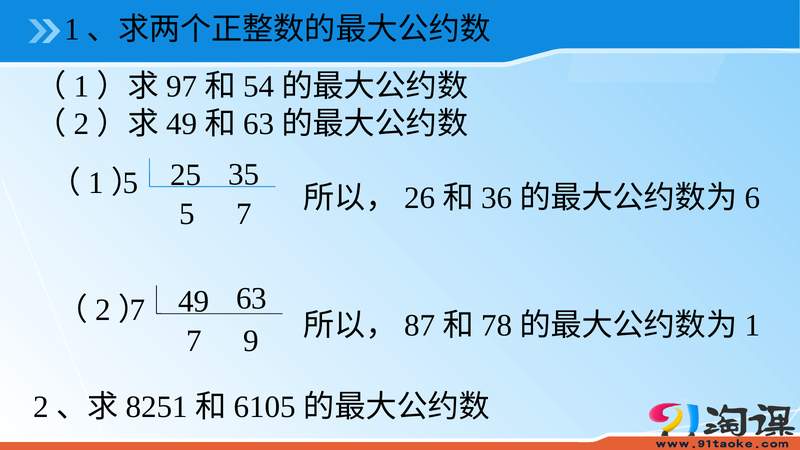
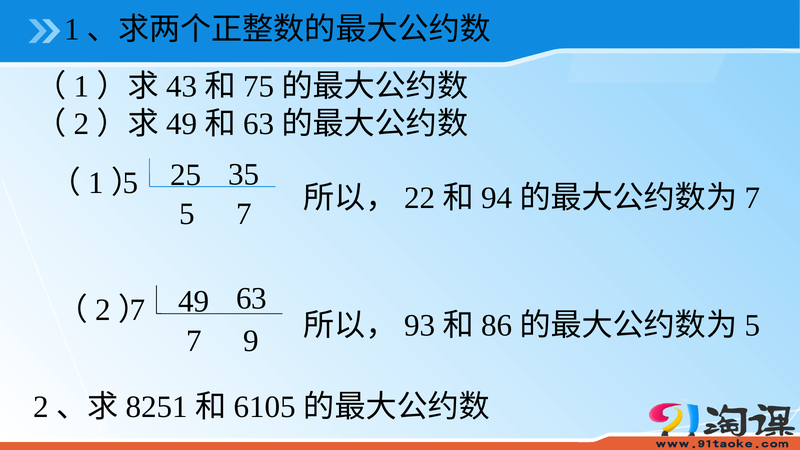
97: 97 -> 43
54: 54 -> 75
26: 26 -> 22
36: 36 -> 94
6 at (752, 198): 6 -> 7
87: 87 -> 93
78: 78 -> 86
1 at (752, 325): 1 -> 5
